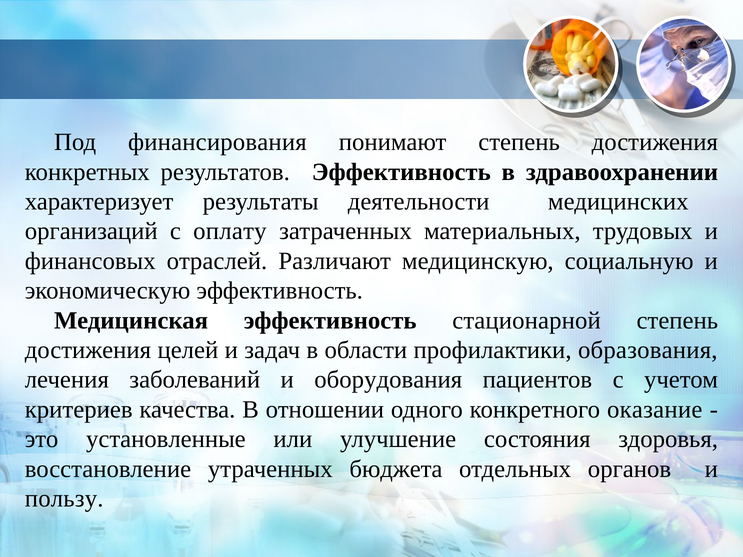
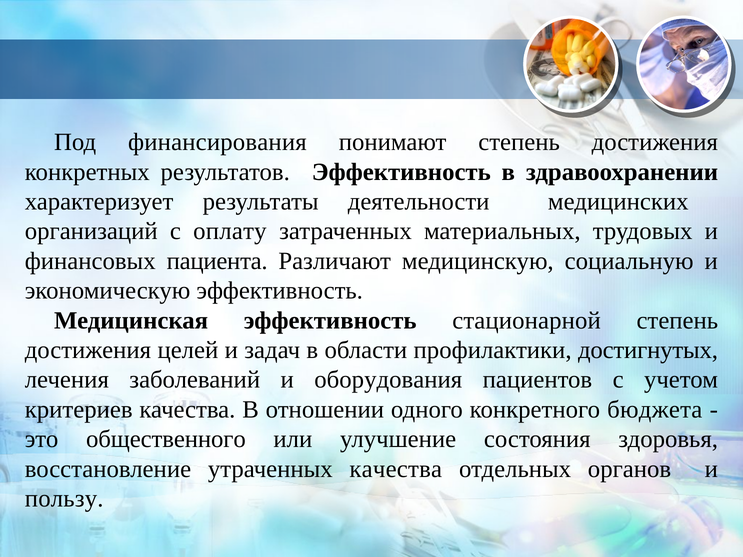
отраслей: отраслей -> пациента
образования: образования -> достигнутых
оказание: оказание -> бюджета
установленные: установленные -> общественного
утраченных бюджета: бюджета -> качества
